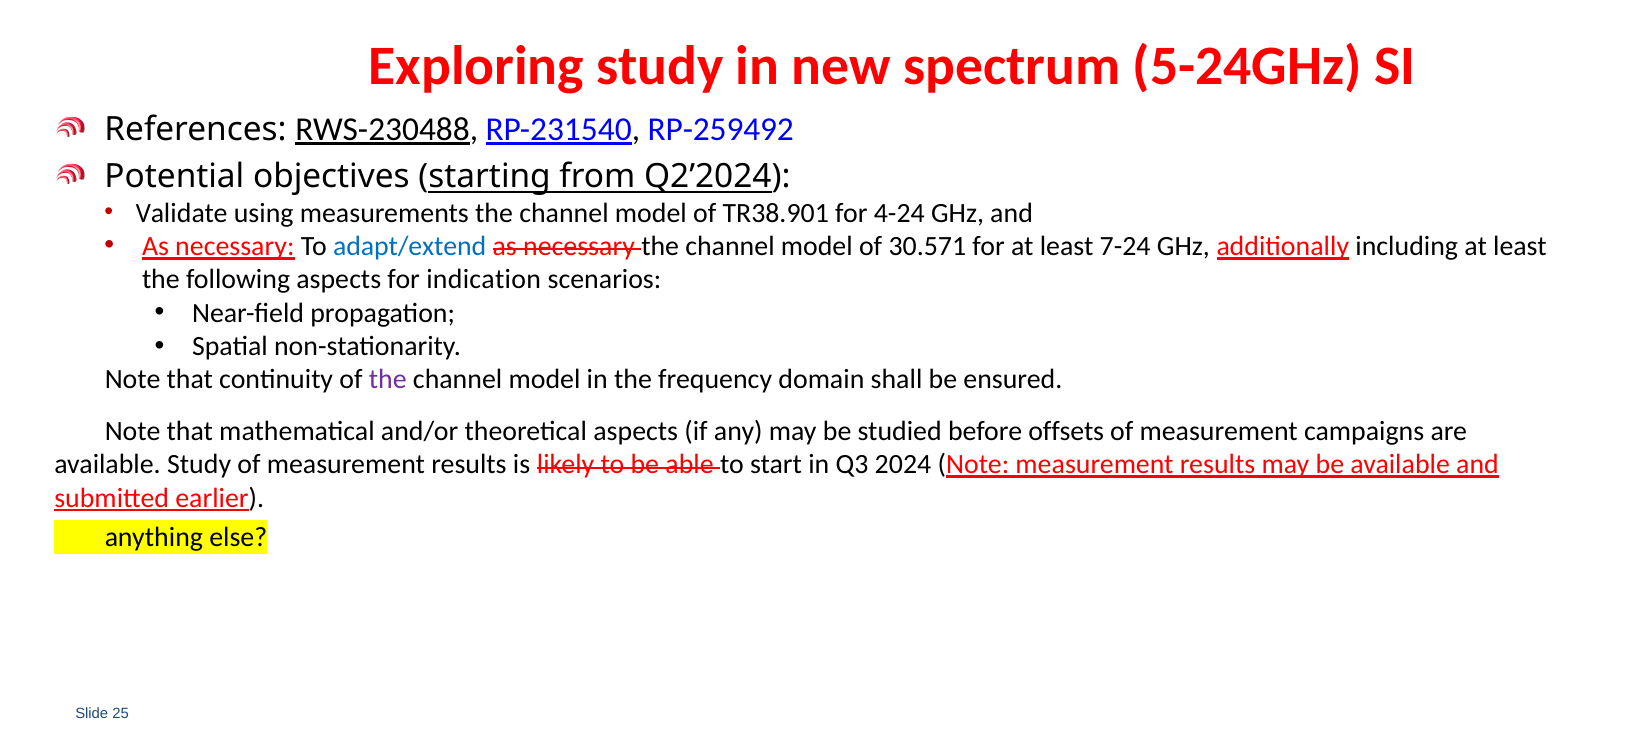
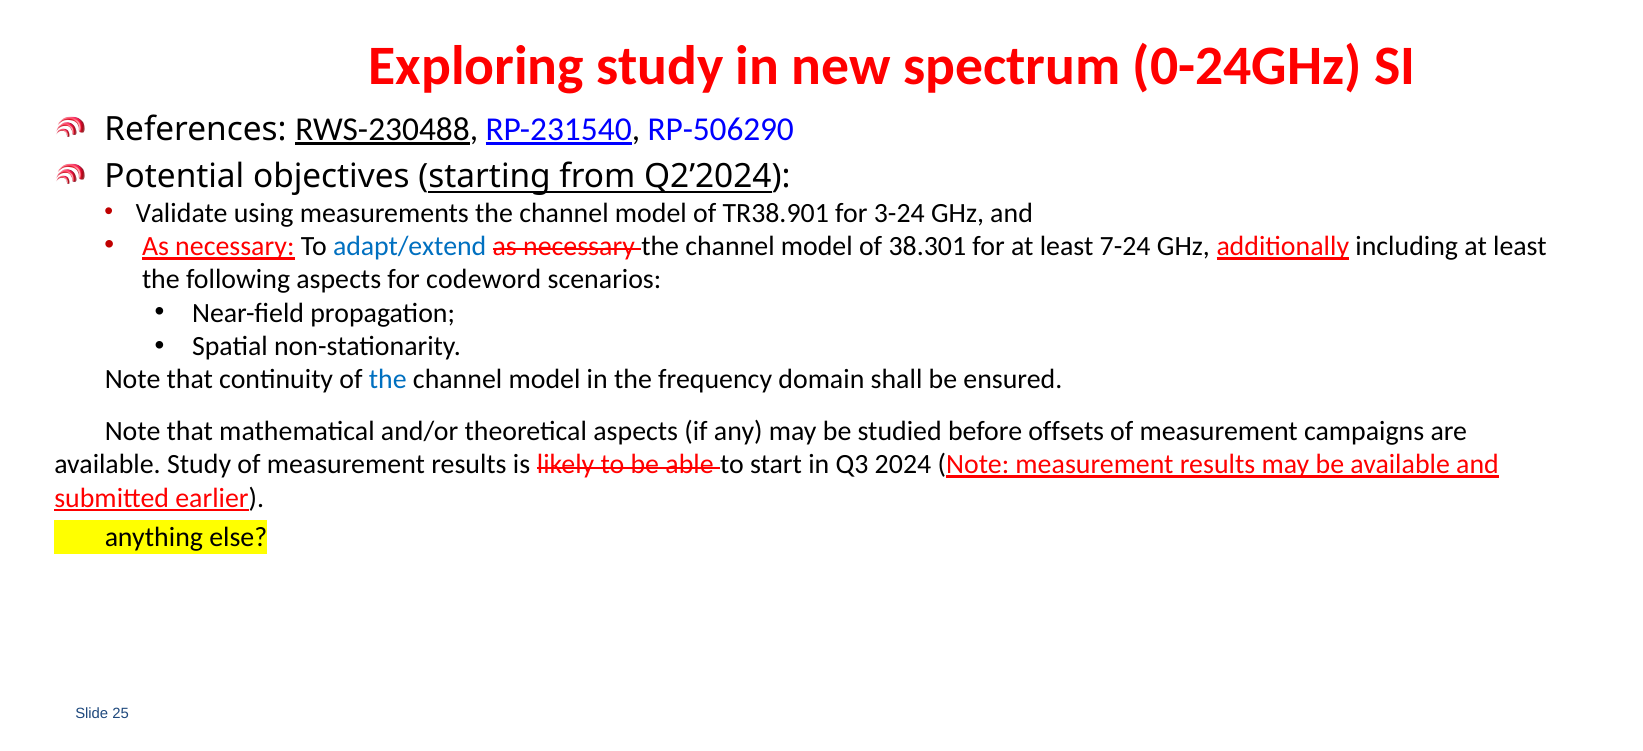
5-24GHz: 5-24GHz -> 0-24GHz
RP-259492: RP-259492 -> RP-506290
4-24: 4-24 -> 3-24
30.571: 30.571 -> 38.301
indication: indication -> codeword
the at (388, 380) colour: purple -> blue
